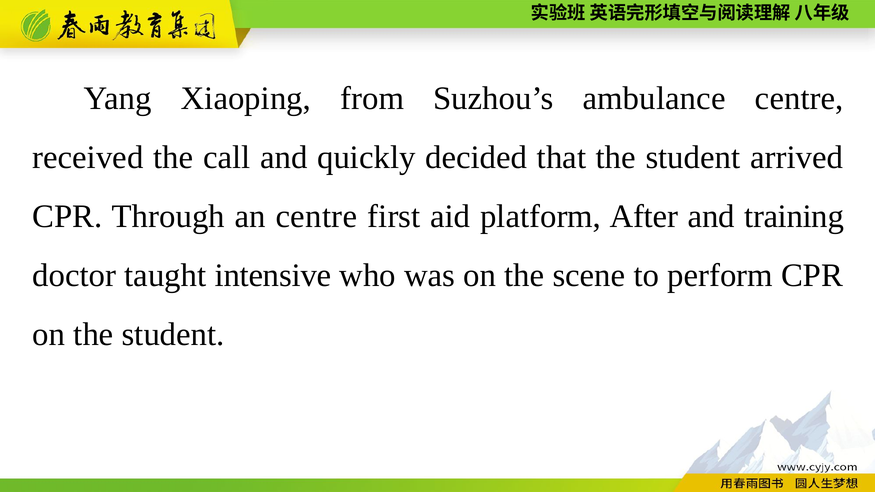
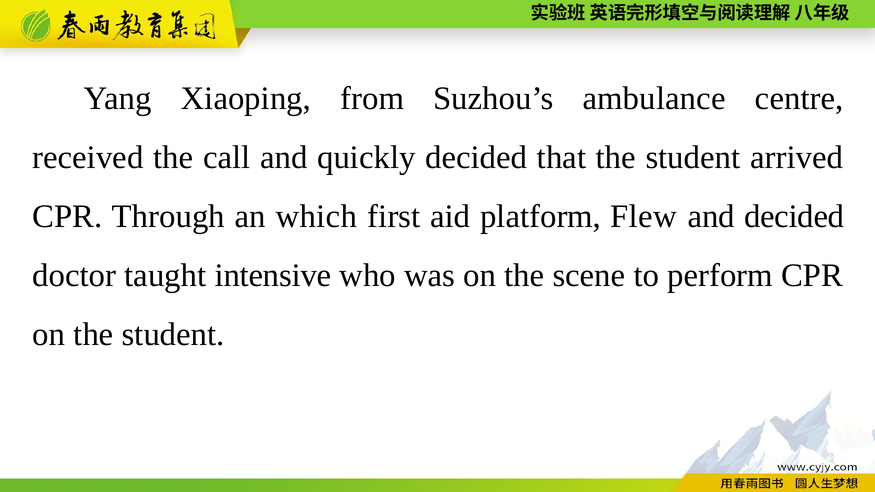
an centre: centre -> which
After: After -> Flew
and training: training -> decided
